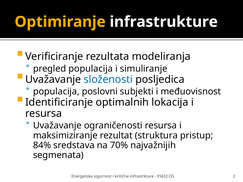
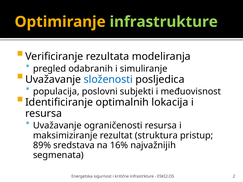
infrastrukture colour: white -> light green
pregled populacija: populacija -> odabranih
84%: 84% -> 89%
70%: 70% -> 16%
